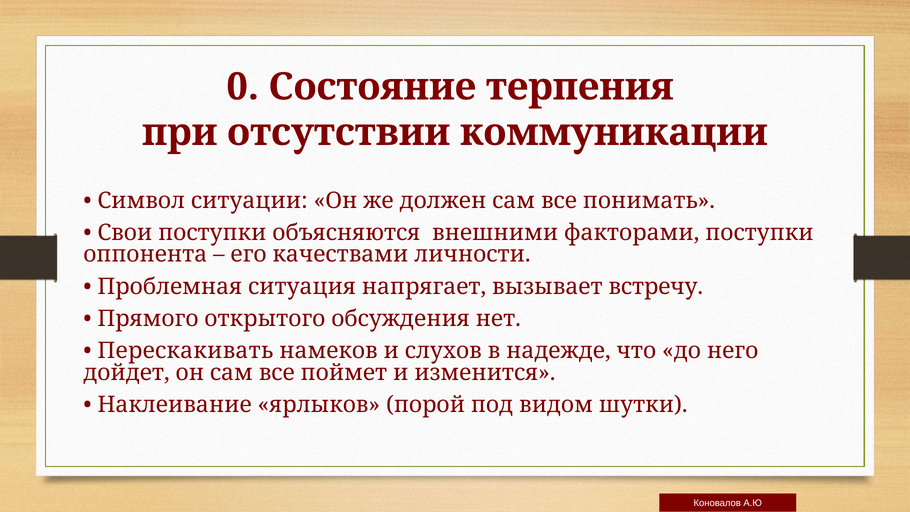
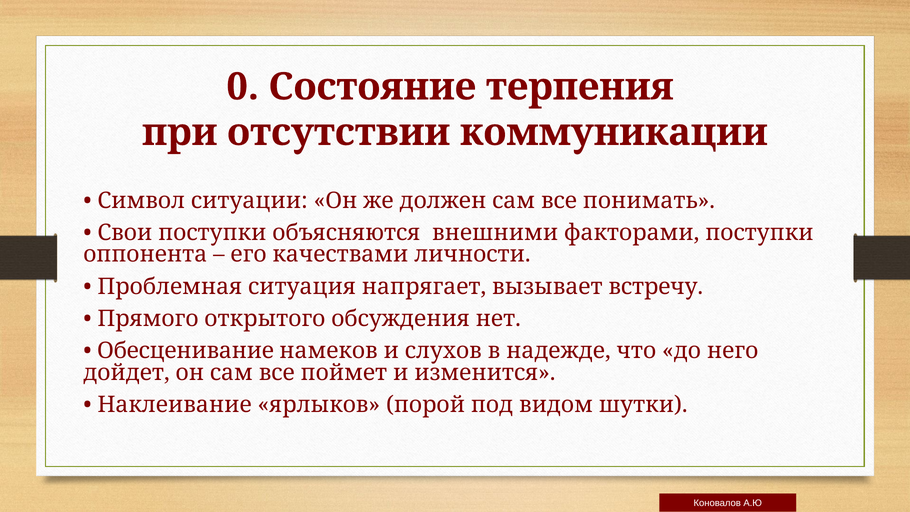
Перескакивать: Перескакивать -> Обесценивание
